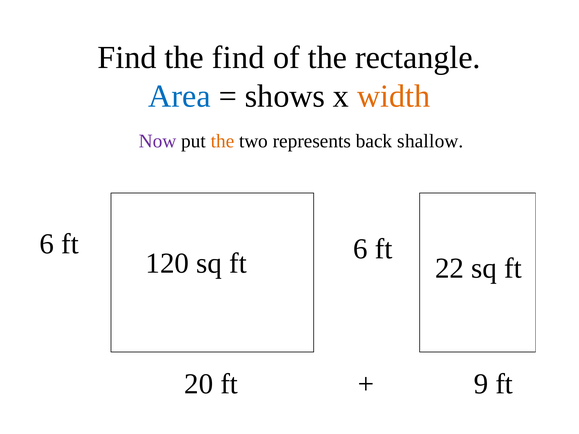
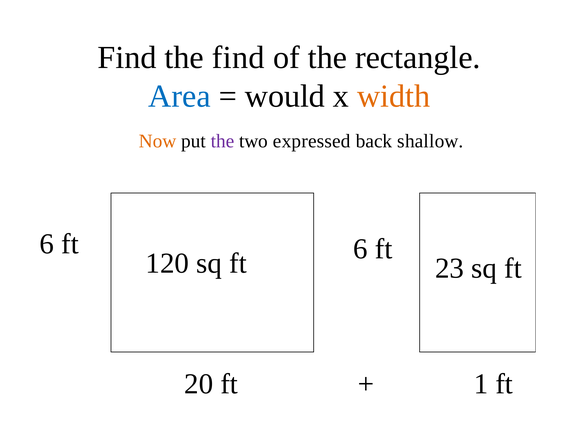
shows: shows -> would
Now colour: purple -> orange
the at (222, 141) colour: orange -> purple
represents: represents -> expressed
22: 22 -> 23
9: 9 -> 1
